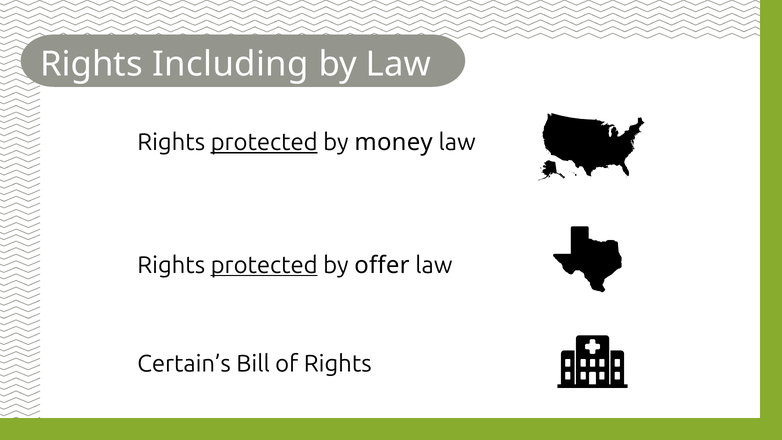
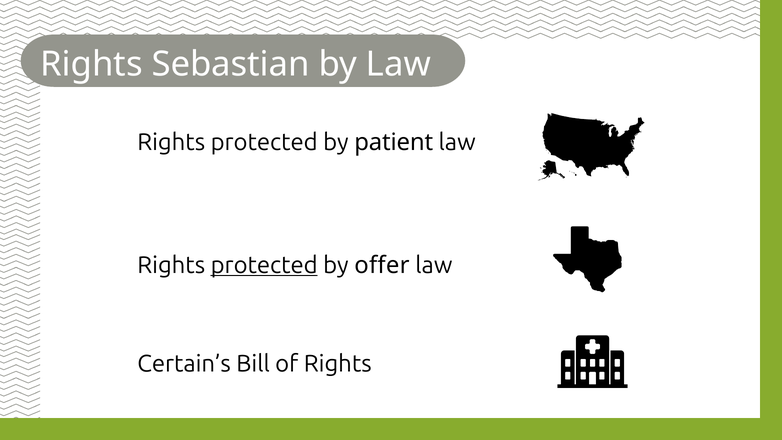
Including: Including -> Sebastian
protected at (264, 143) underline: present -> none
money: money -> patient
